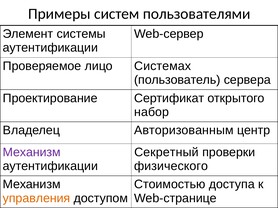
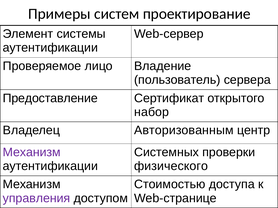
пользователями: пользователями -> проектирование
Системах: Системах -> Владение
Проектирование: Проектирование -> Предоставление
Секретный: Секретный -> Системных
управления colour: orange -> purple
